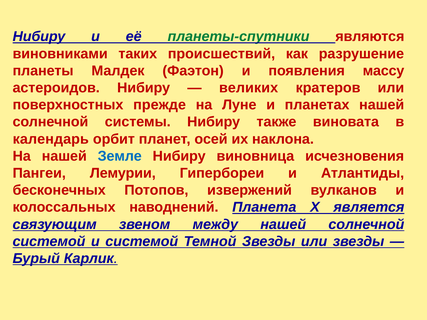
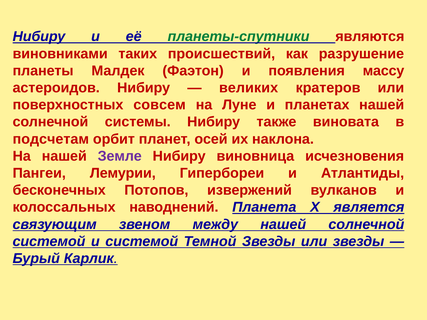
прежде: прежде -> совсем
календарь: календарь -> подсчетам
Земле colour: blue -> purple
